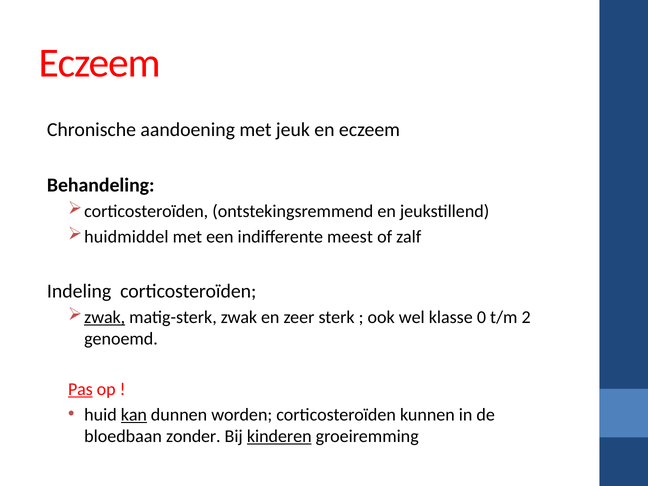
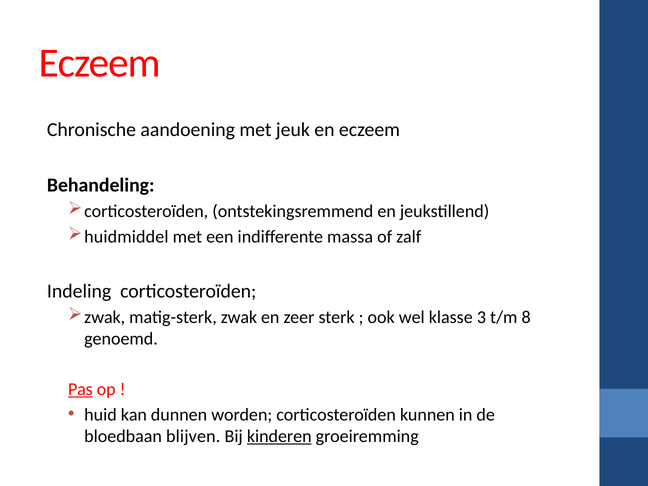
meest: meest -> massa
zwak at (105, 317) underline: present -> none
0: 0 -> 3
2: 2 -> 8
kan underline: present -> none
zonder: zonder -> blijven
